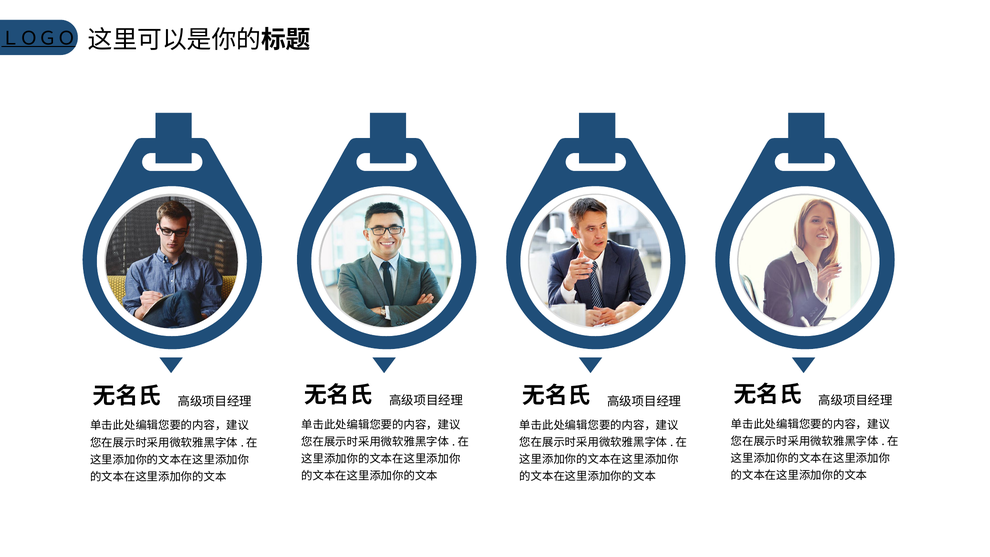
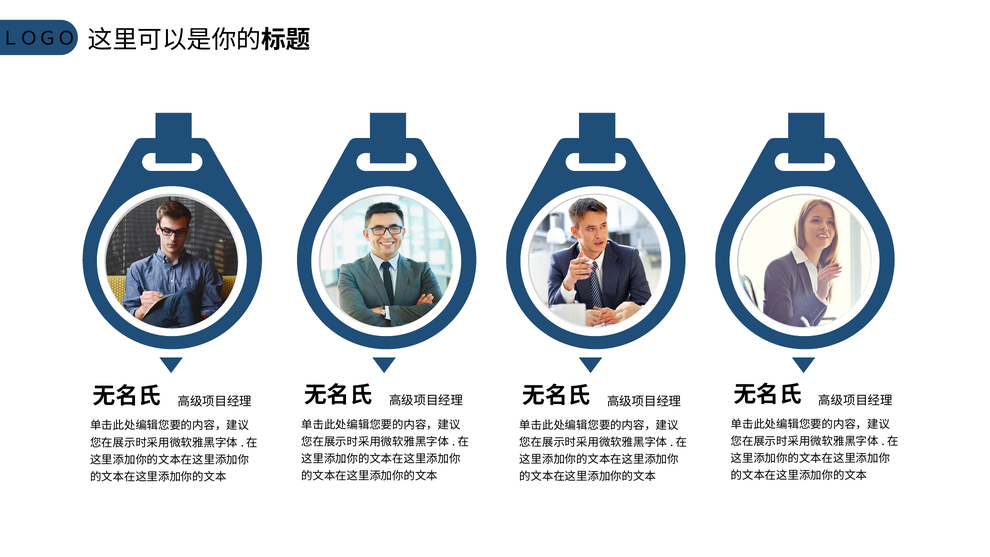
ＬＯＧＯ underline: present -> none
